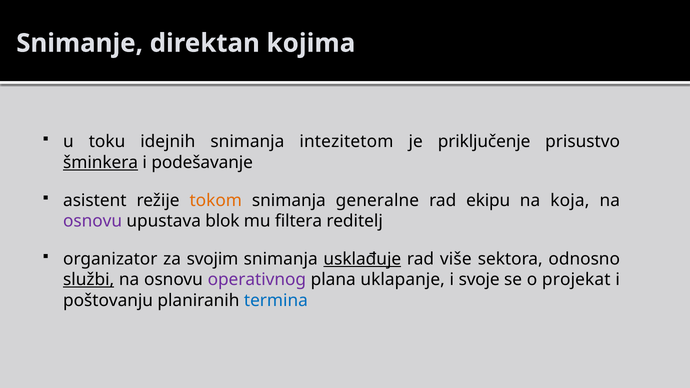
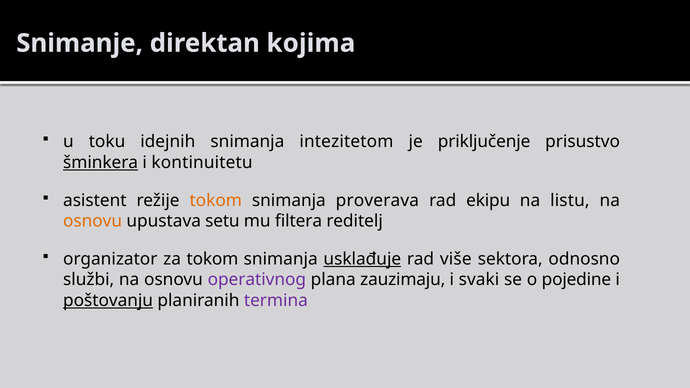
podešavanje: podešavanje -> kontinuitetu
generalne: generalne -> proverava
koja: koja -> listu
osnovu at (93, 221) colour: purple -> orange
blok: blok -> setu
za svojim: svojim -> tokom
službi underline: present -> none
uklapanje: uklapanje -> zauzimaju
svoje: svoje -> svaki
projekat: projekat -> pojedine
poštovanju underline: none -> present
termina colour: blue -> purple
